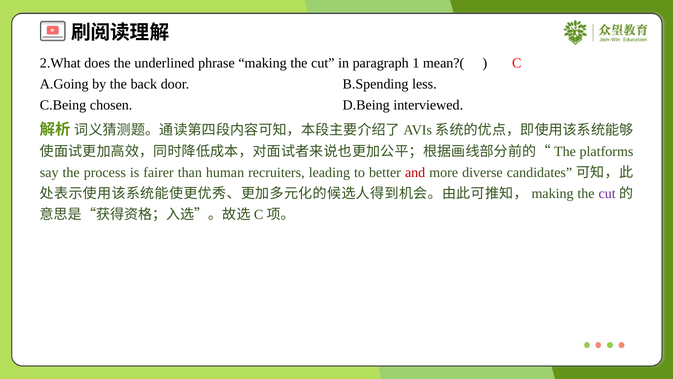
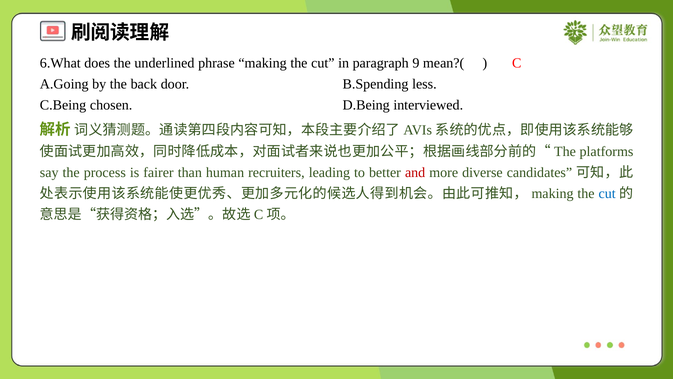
2.What: 2.What -> 6.What
1: 1 -> 9
cut at (607, 193) colour: purple -> blue
